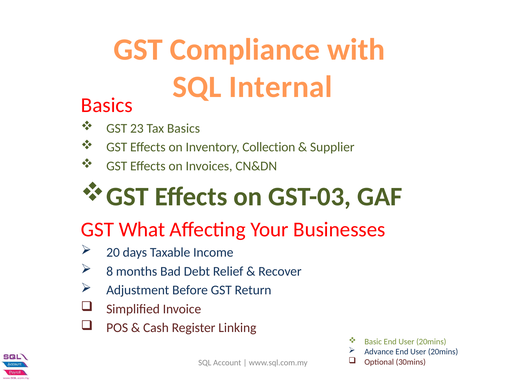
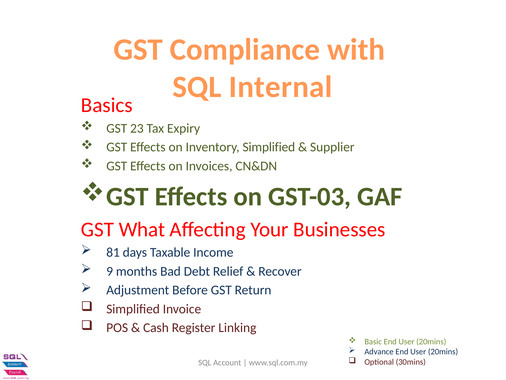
Tax Basics: Basics -> Expiry
Inventory Collection: Collection -> Simplified
20: 20 -> 81
8: 8 -> 9
